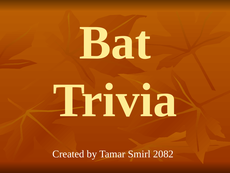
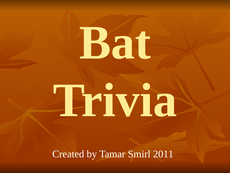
2082: 2082 -> 2011
